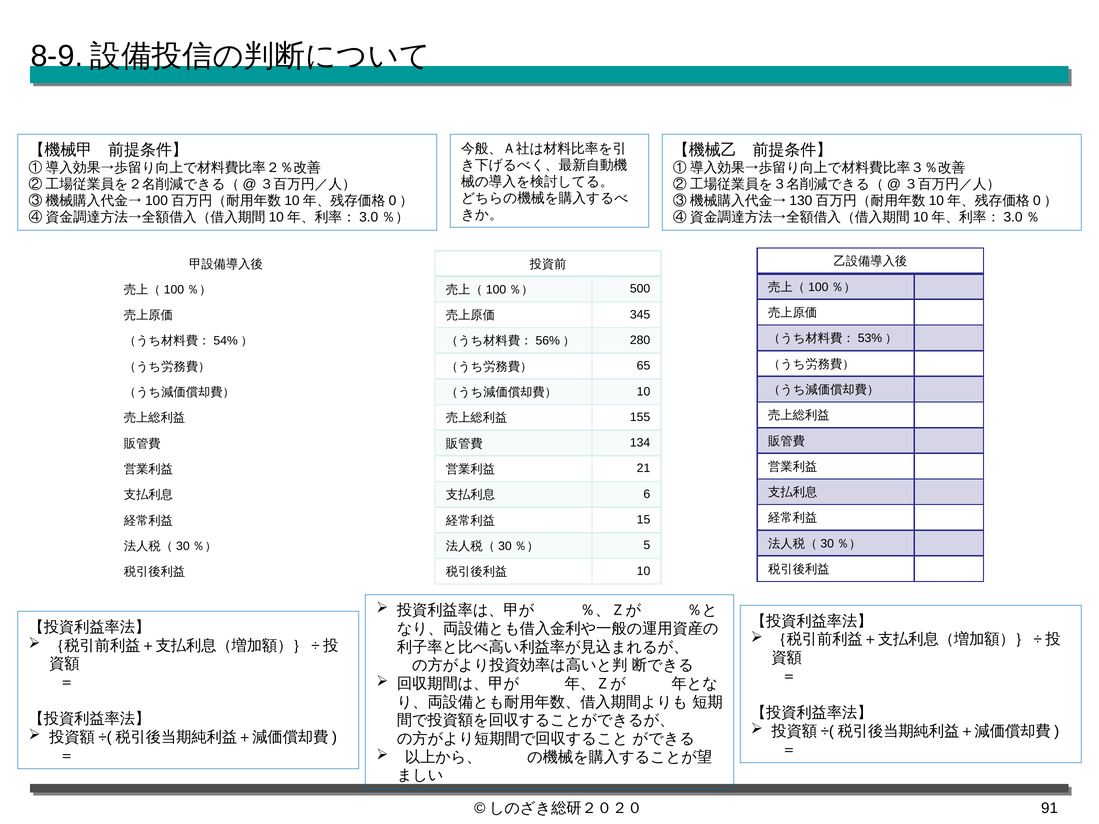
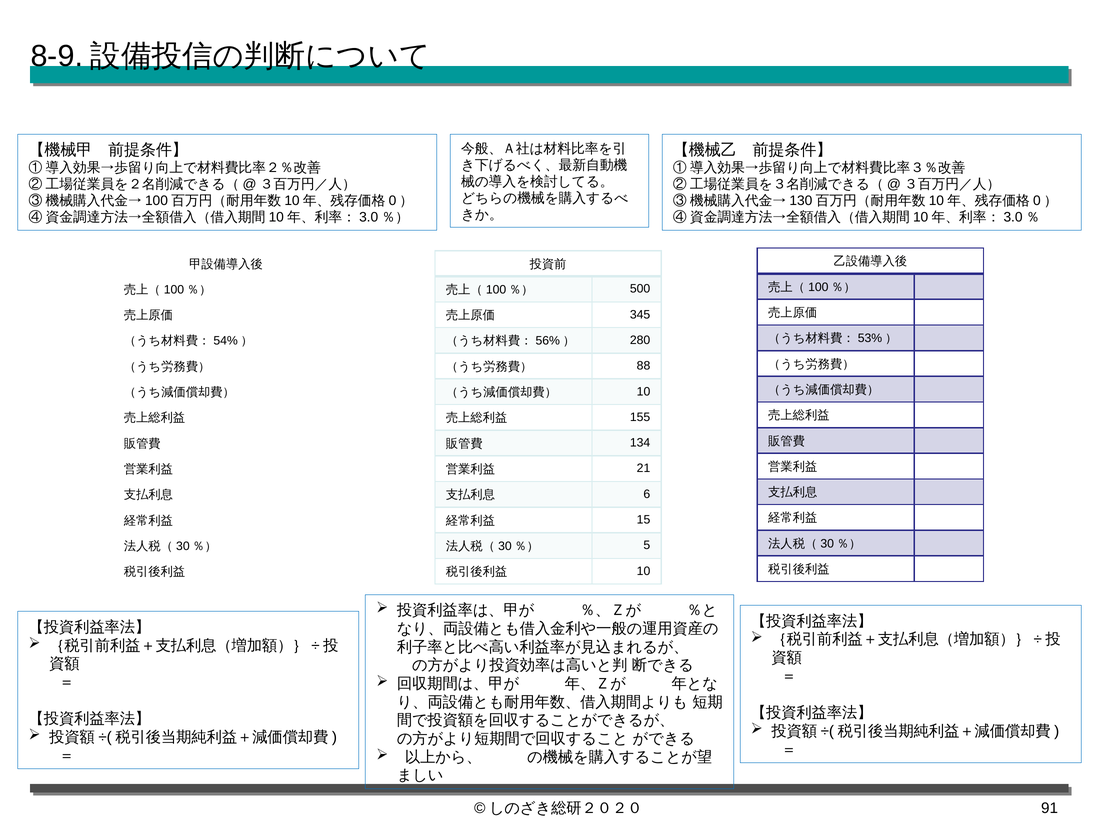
65: 65 -> 88
